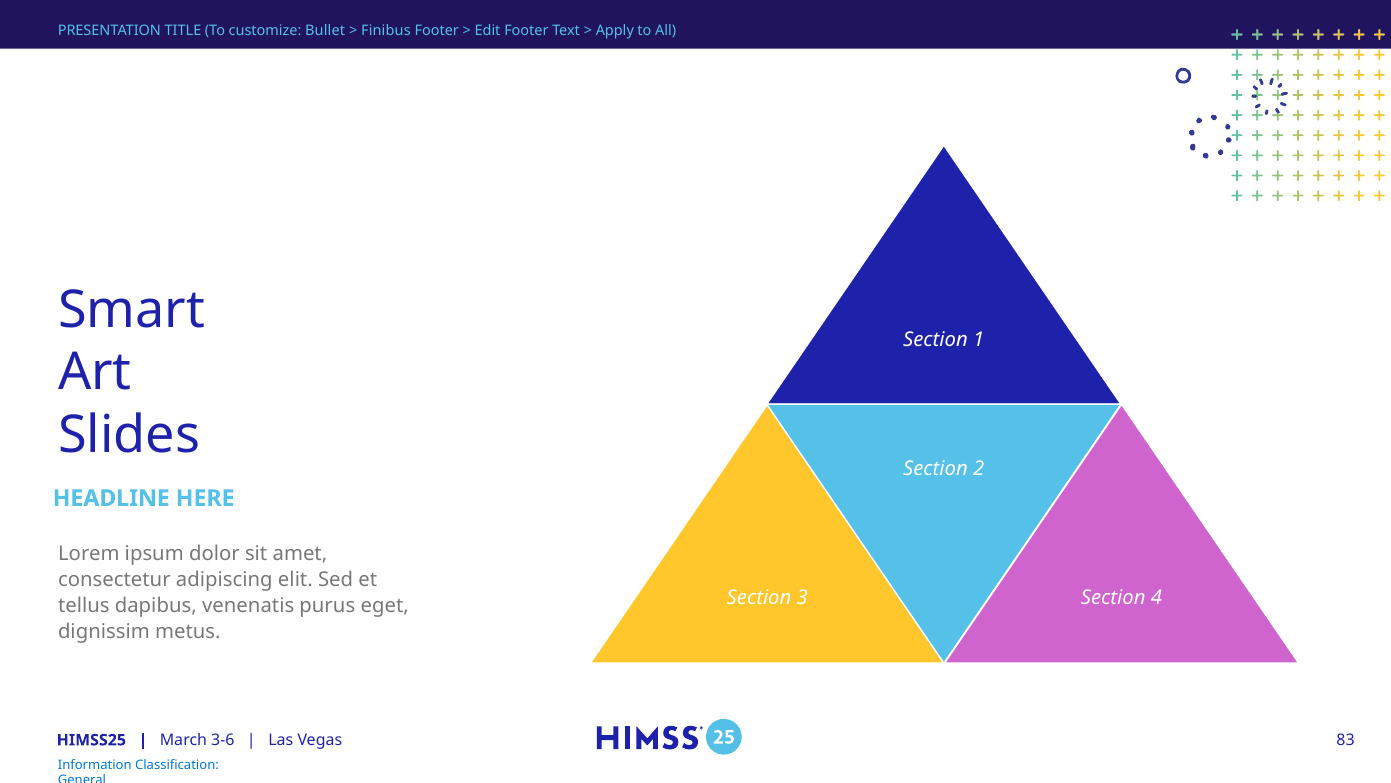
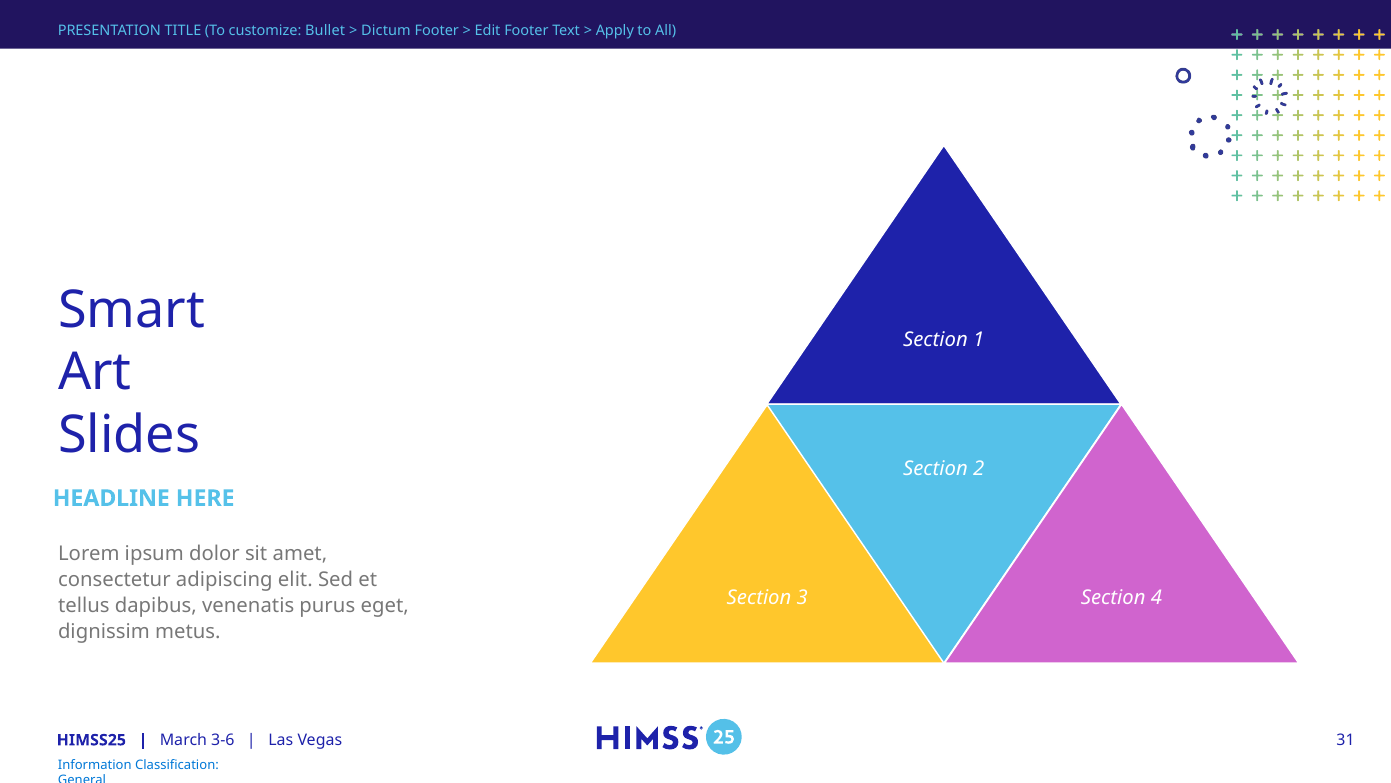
Finibus: Finibus -> Dictum
83: 83 -> 31
